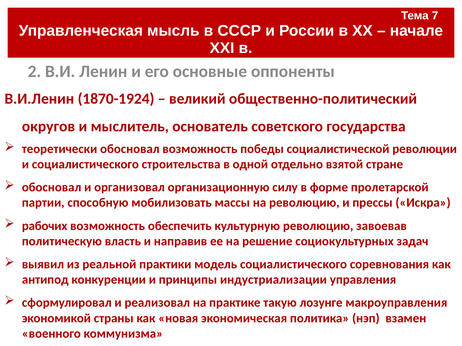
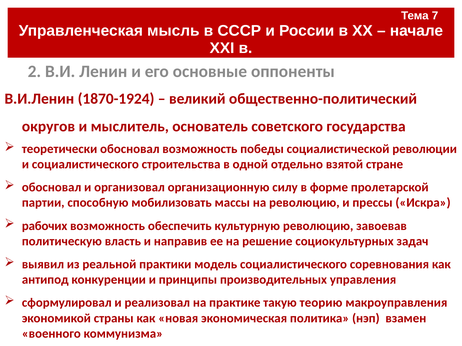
индустриализации: индустриализации -> производительных
лозунге: лозунге -> теорию
